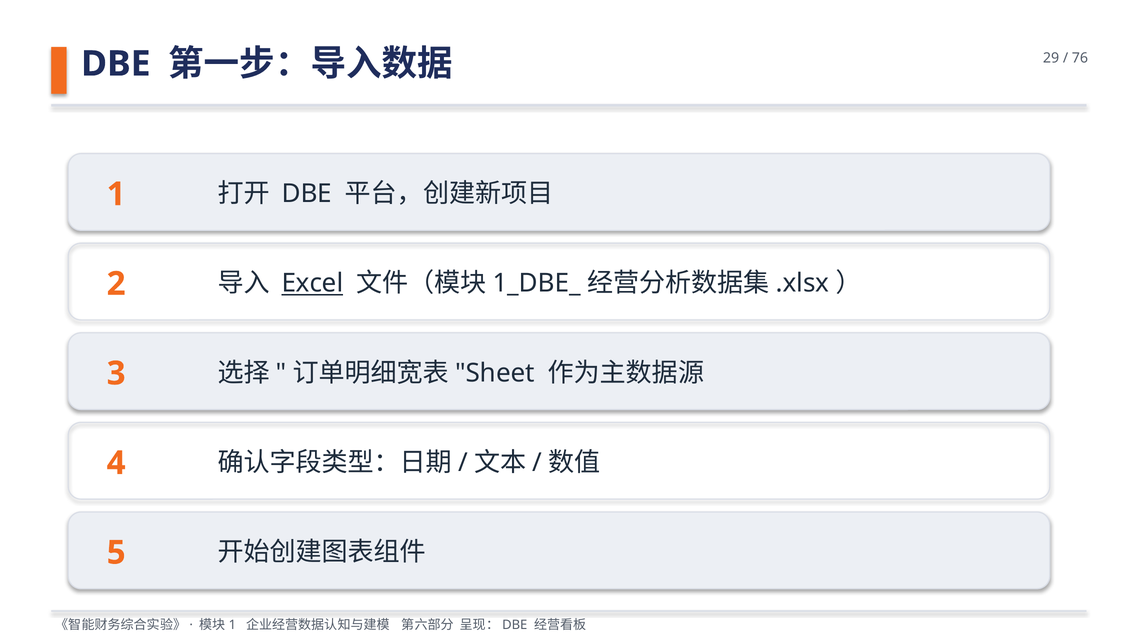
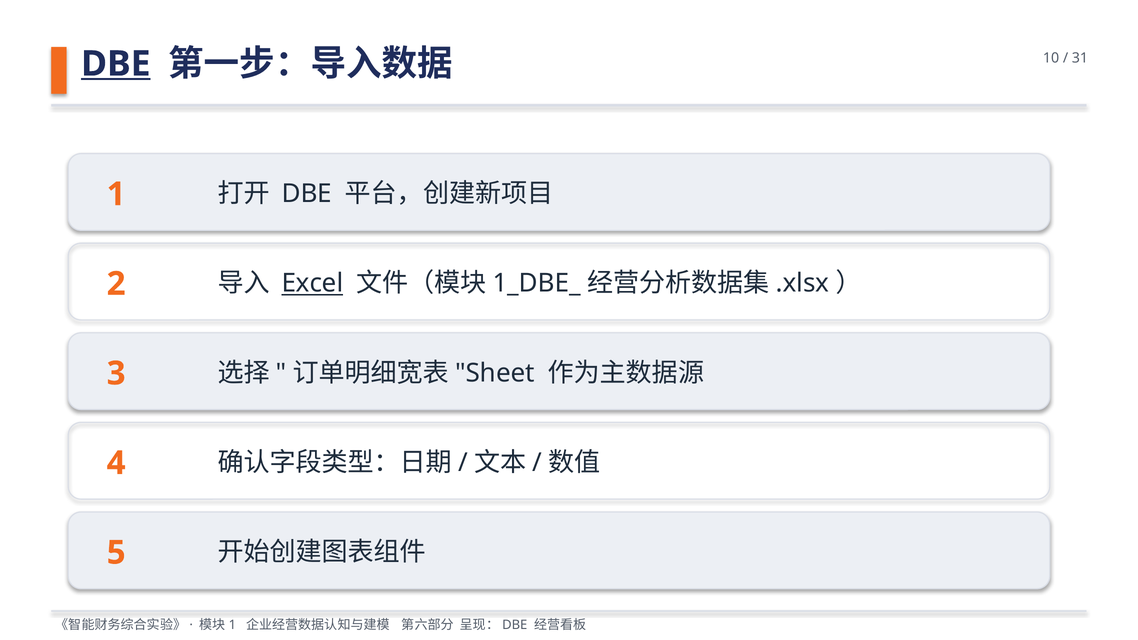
DBE at (116, 64) underline: none -> present
29: 29 -> 10
76: 76 -> 31
